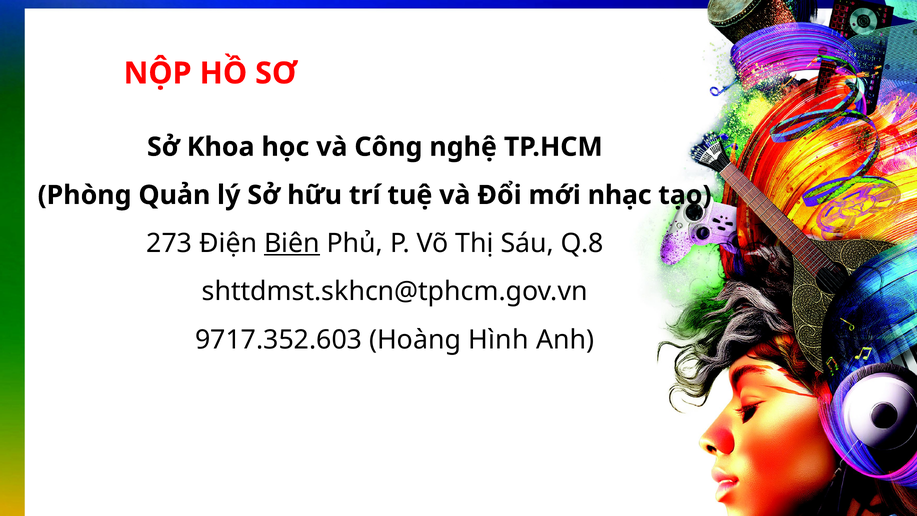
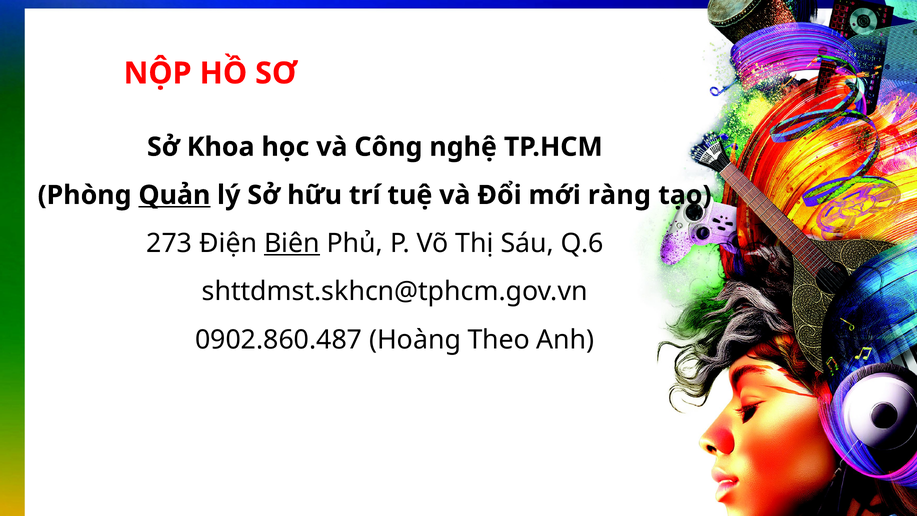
Quản underline: none -> present
nhạc: nhạc -> ràng
Q.8: Q.8 -> Q.6
Hình: Hình -> Theo
9717.352.603: 9717.352.603 -> 0902.860.487
